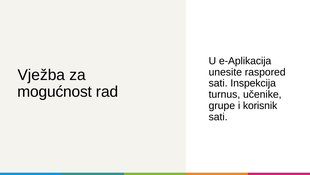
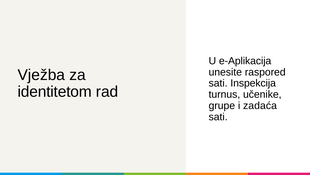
mogućnost: mogućnost -> identitetom
korisnik: korisnik -> zadaća
